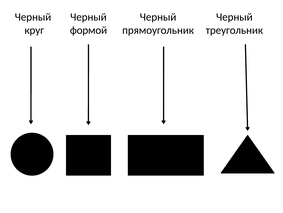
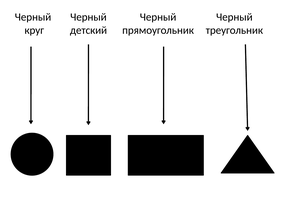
формой: формой -> детский
